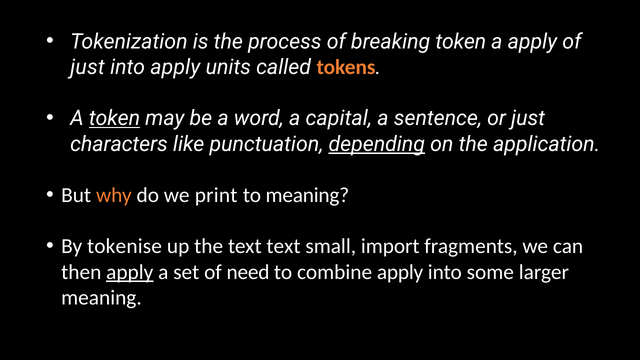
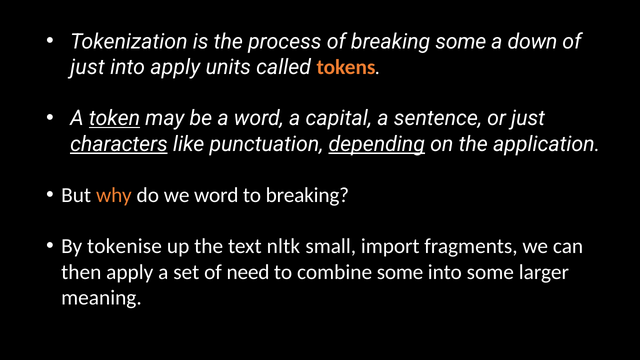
breaking token: token -> some
a apply: apply -> down
characters underline: none -> present
we print: print -> word
to meaning: meaning -> breaking
text text: text -> nltk
apply at (130, 272) underline: present -> none
combine apply: apply -> some
